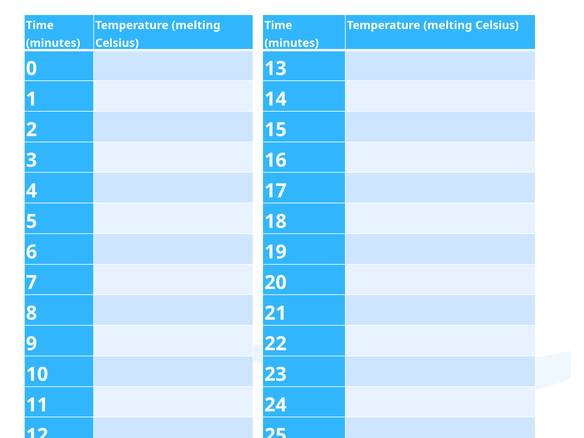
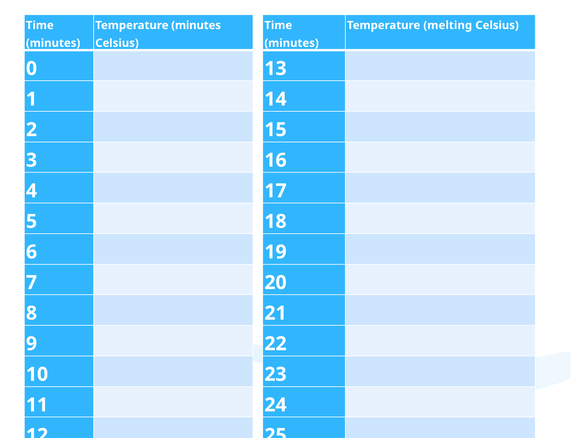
melting at (196, 25): melting -> minutes
